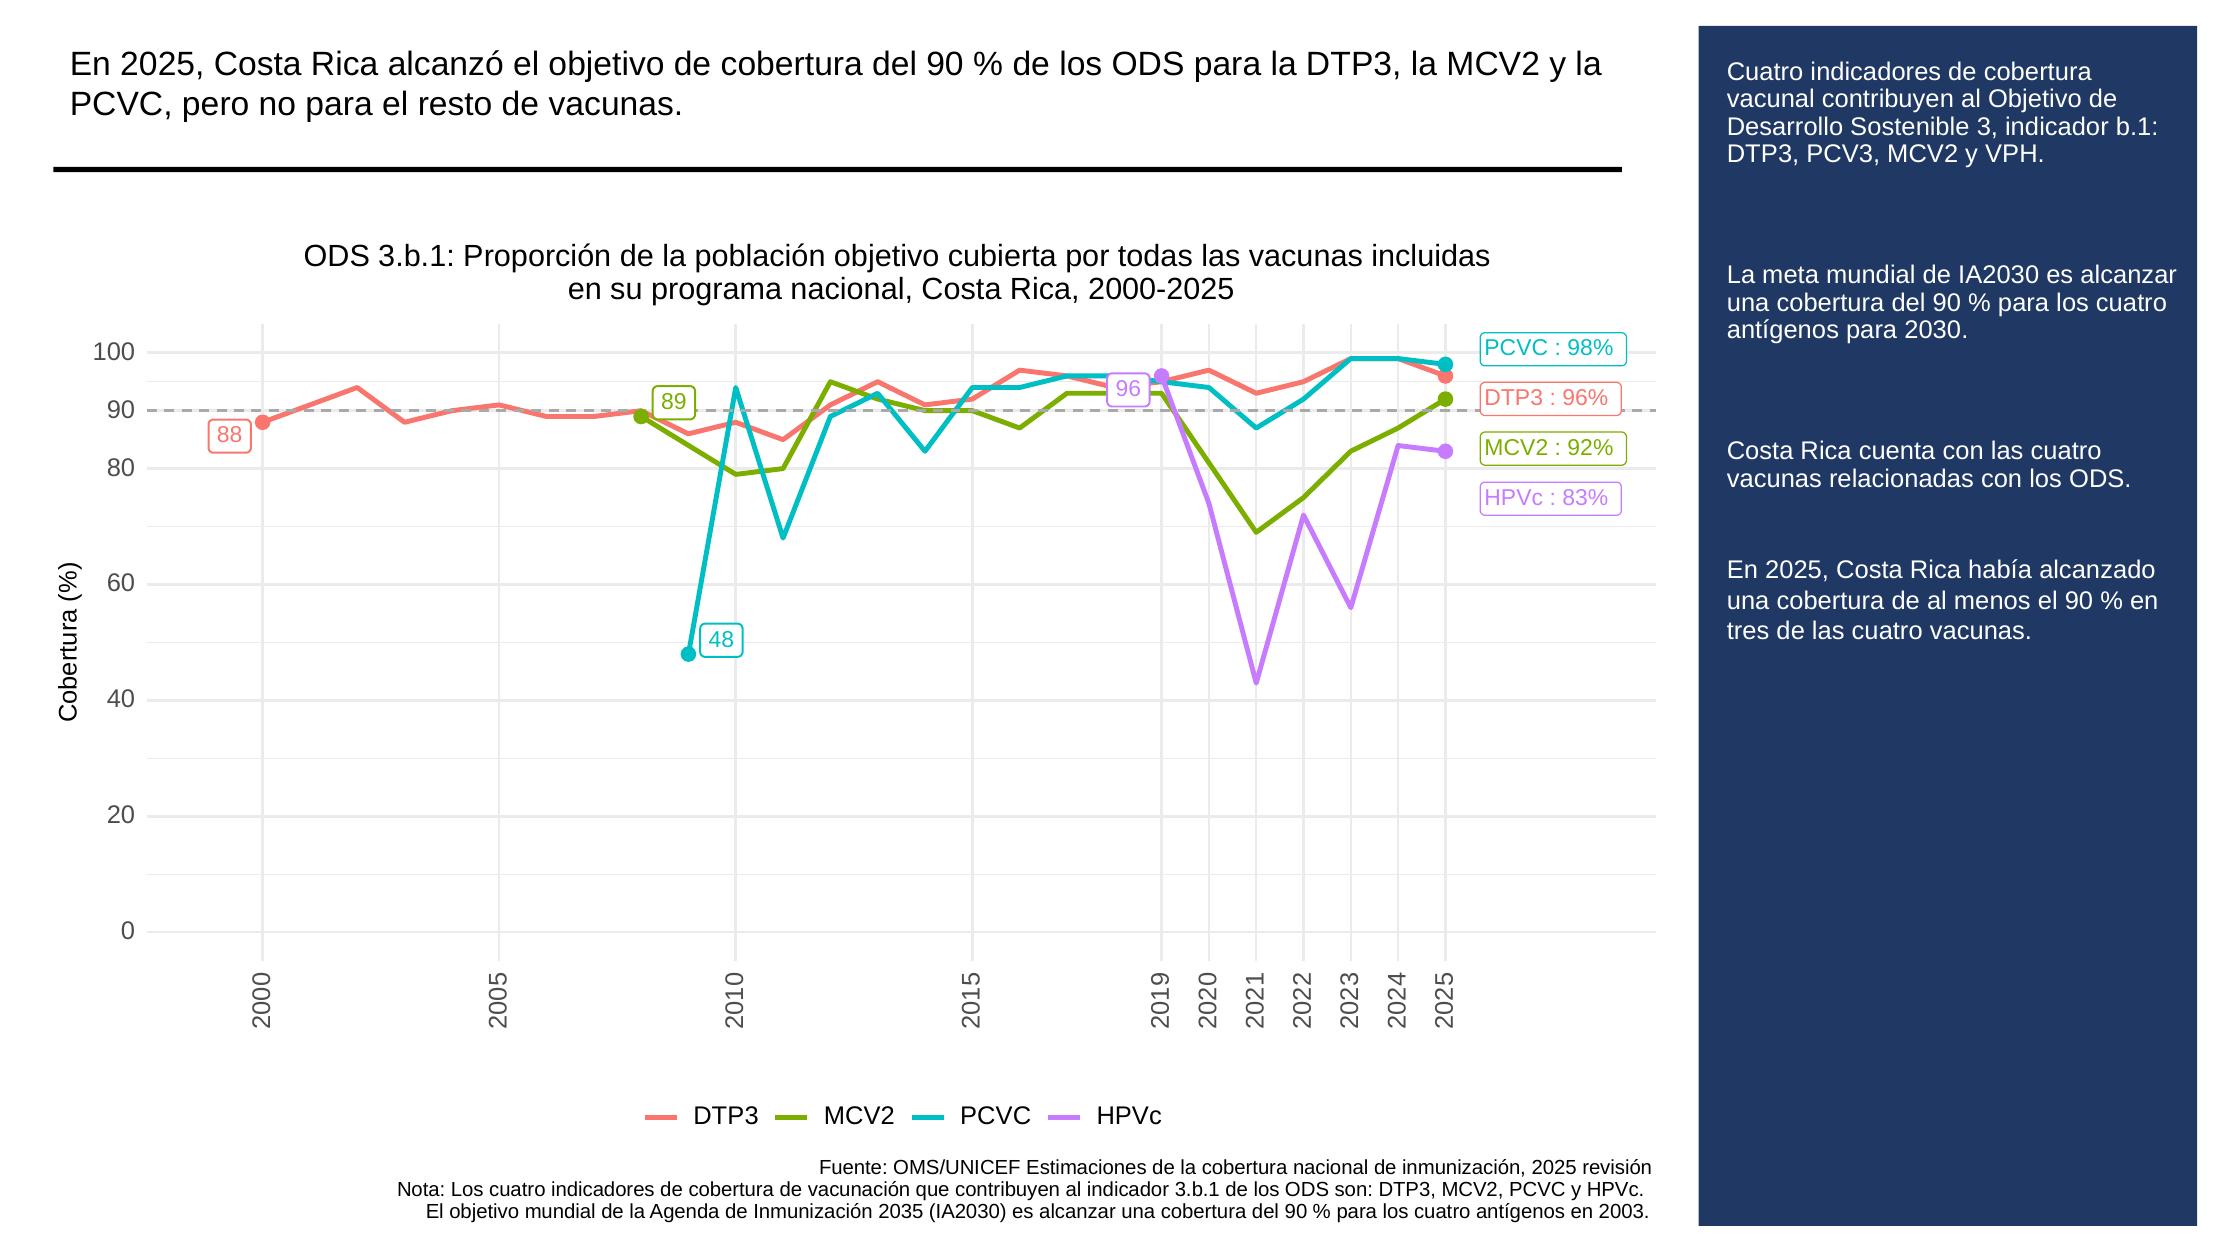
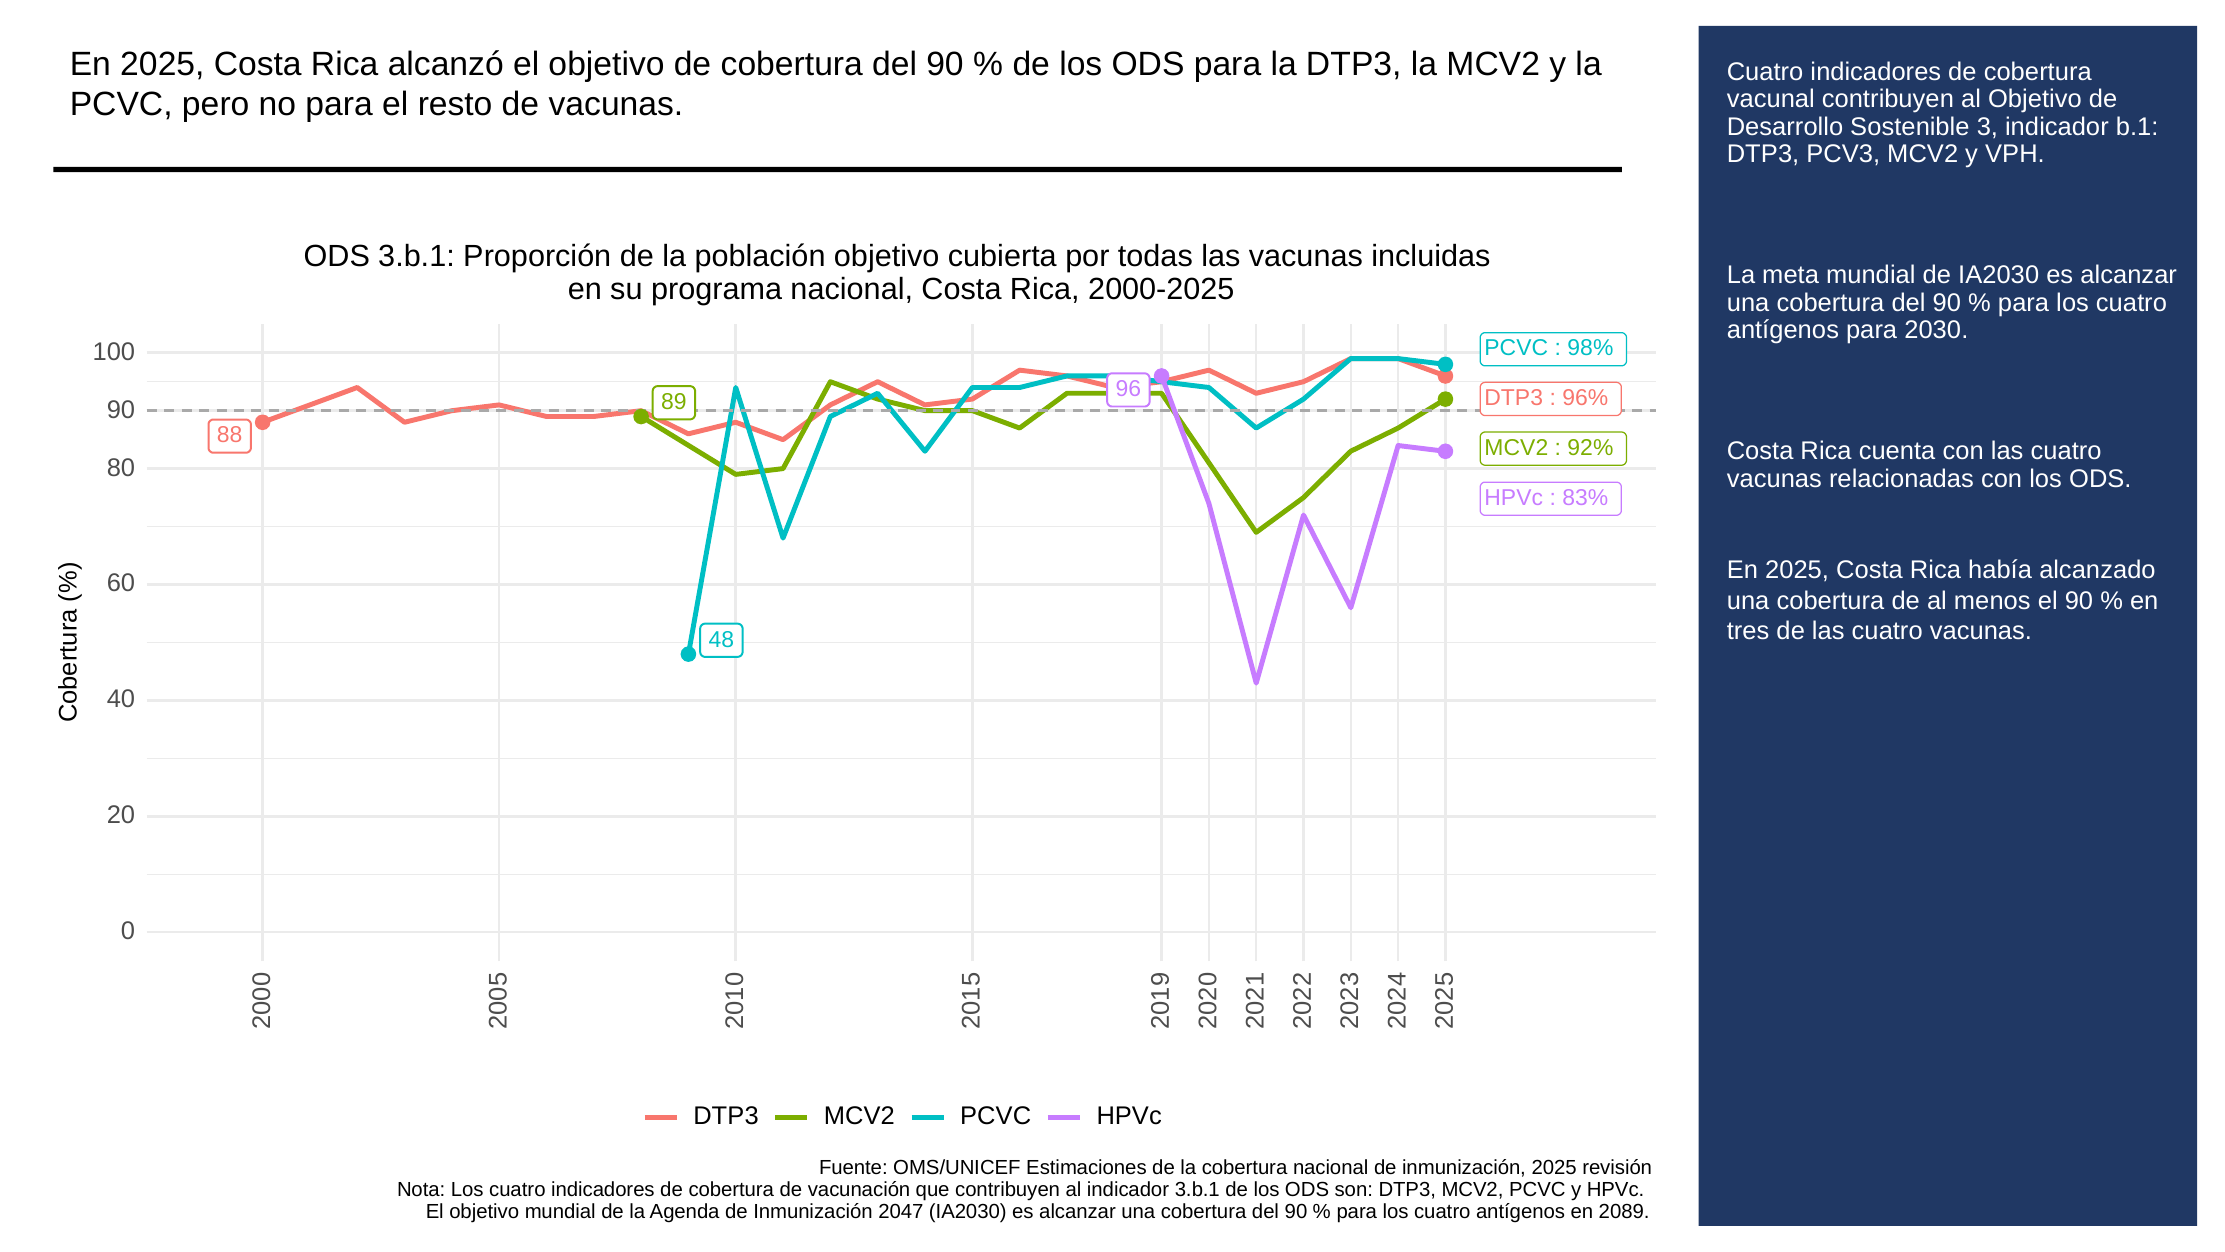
2035: 2035 -> 2047
2003: 2003 -> 2089
